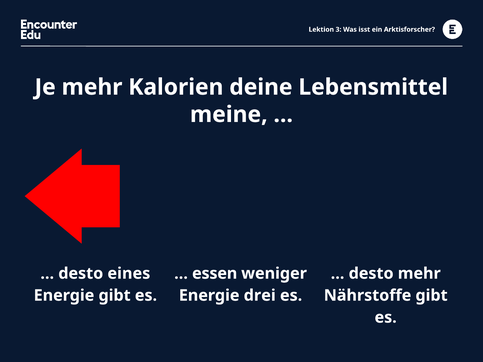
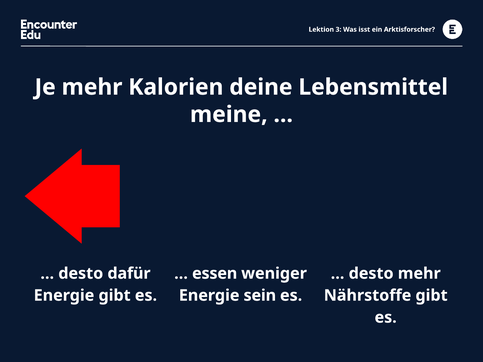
eines: eines -> dafür
drei: drei -> sein
